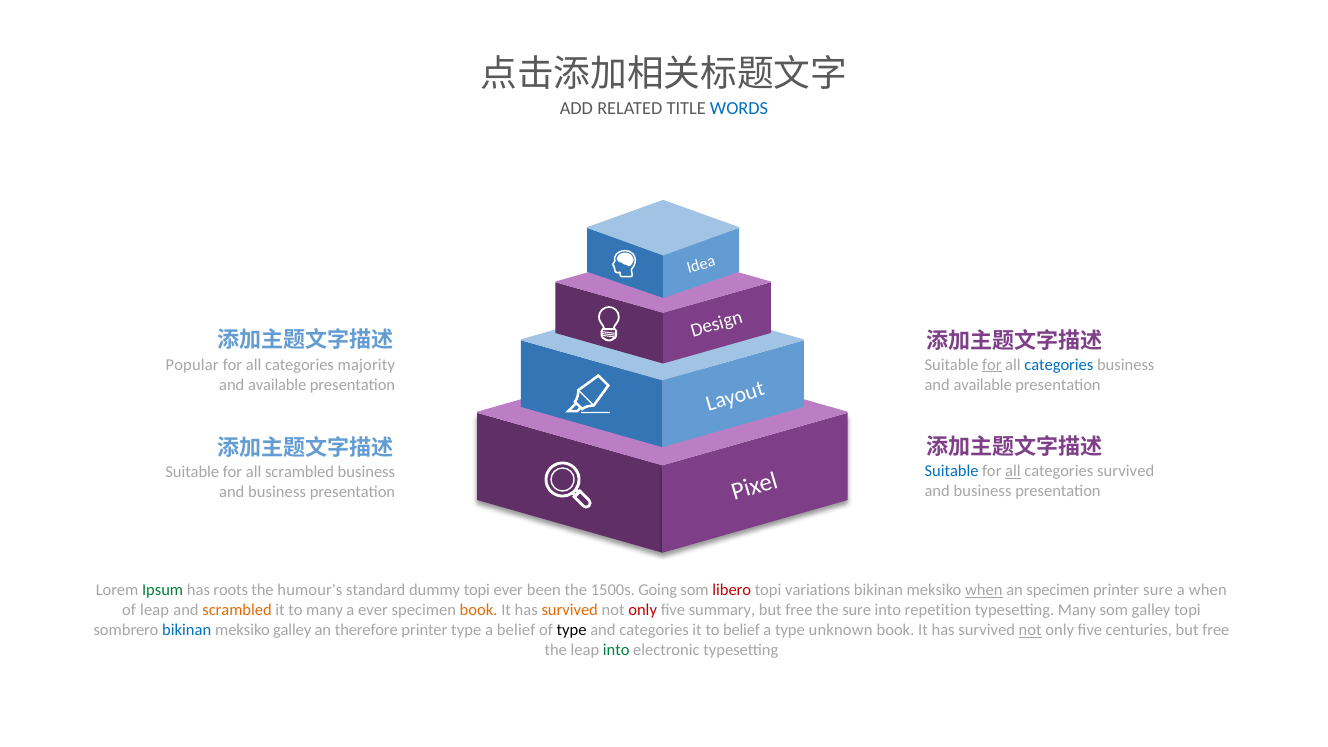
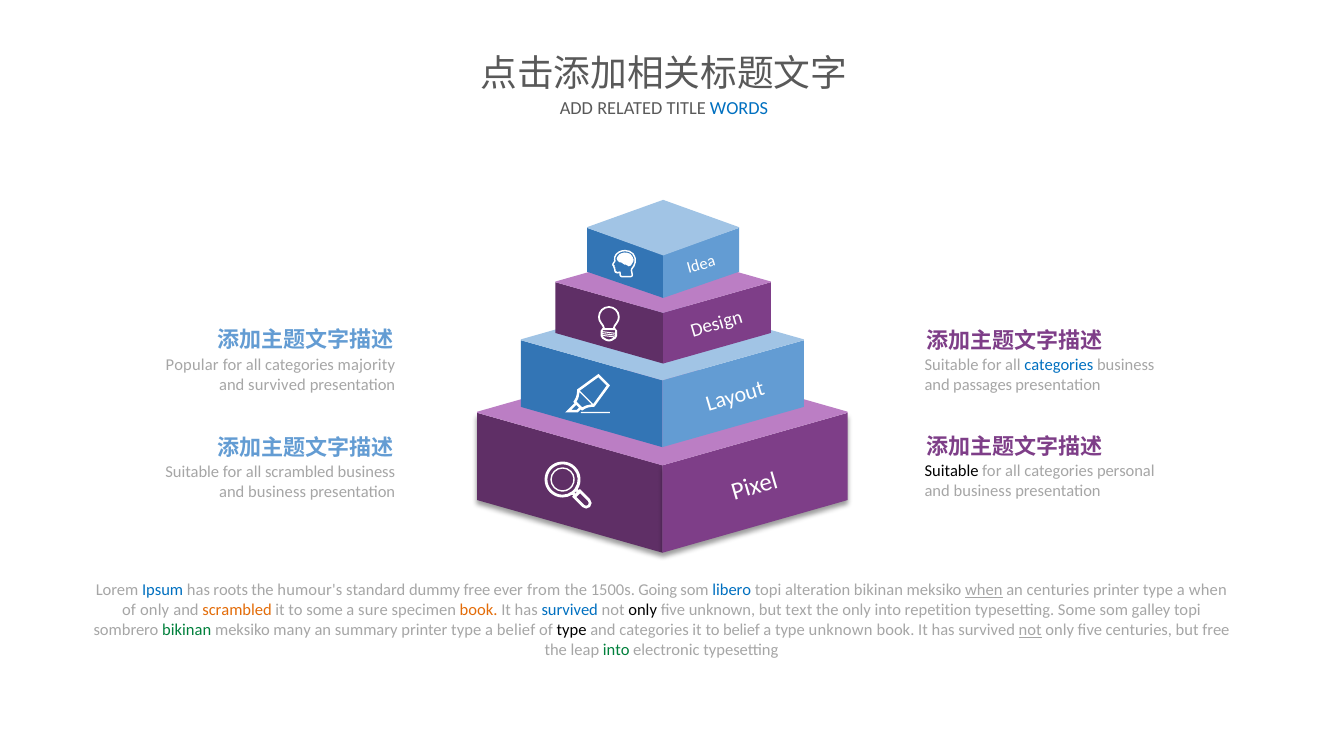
for at (992, 365) underline: present -> none
available at (277, 385): available -> survived
available at (983, 385): available -> passages
Suitable at (952, 471) colour: blue -> black
all at (1013, 471) underline: present -> none
categories survived: survived -> personal
Ipsum colour: green -> blue
dummy topi: topi -> free
been: been -> from
libero colour: red -> blue
variations: variations -> alteration
an specimen: specimen -> centuries
sure at (1158, 590): sure -> type
of leap: leap -> only
to many: many -> some
a ever: ever -> sure
survived at (570, 610) colour: orange -> blue
only at (643, 610) colour: red -> black
five summary: summary -> unknown
free at (799, 610): free -> text
the sure: sure -> only
typesetting Many: Many -> Some
bikinan at (187, 630) colour: blue -> green
meksiko galley: galley -> many
therefore: therefore -> summary
